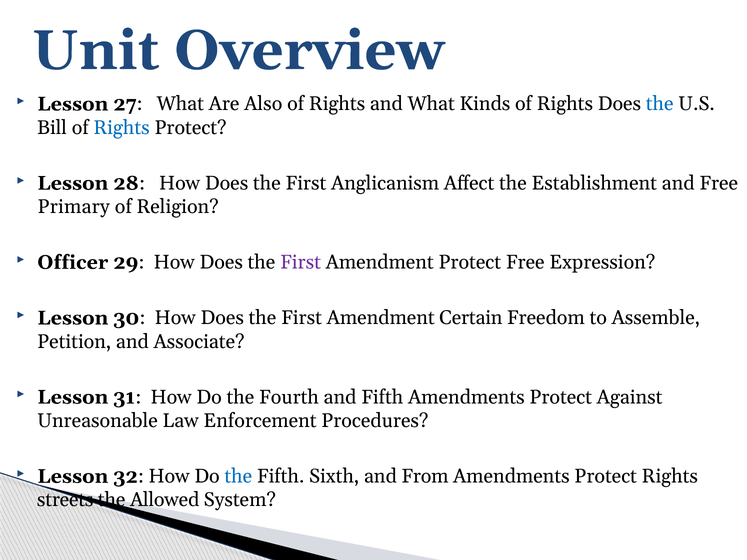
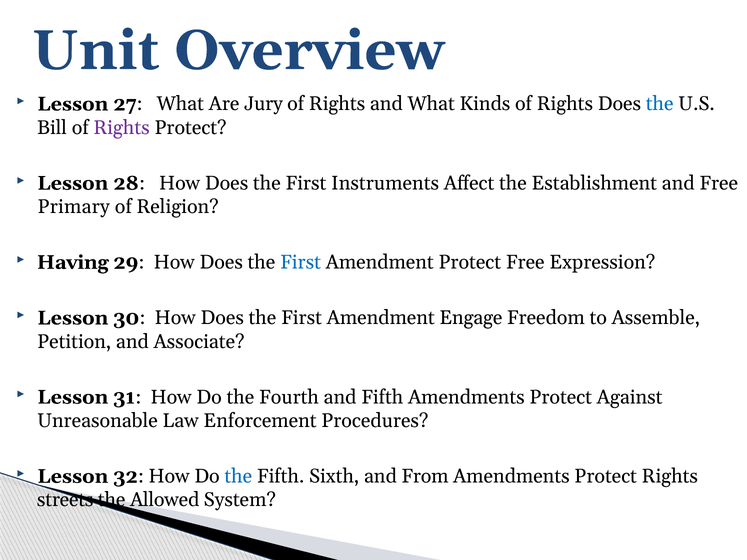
Also: Also -> Jury
Rights at (122, 128) colour: blue -> purple
Anglicanism: Anglicanism -> Instruments
Officer: Officer -> Having
First at (301, 262) colour: purple -> blue
Certain: Certain -> Engage
